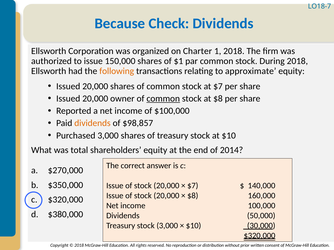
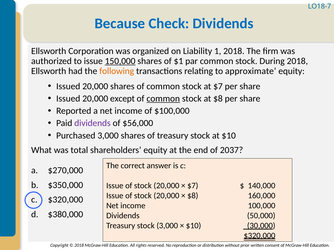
Charter: Charter -> Liability
150,000 underline: none -> present
owner: owner -> except
dividends at (92, 123) colour: orange -> purple
$98,857: $98,857 -> $56,000
2014: 2014 -> 2037
